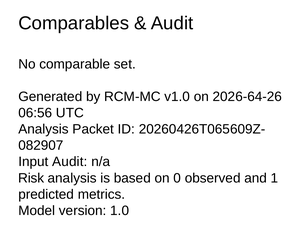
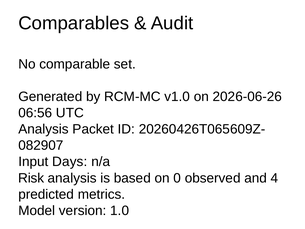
2026-64-26: 2026-64-26 -> 2026-06-26
Input Audit: Audit -> Days
1: 1 -> 4
